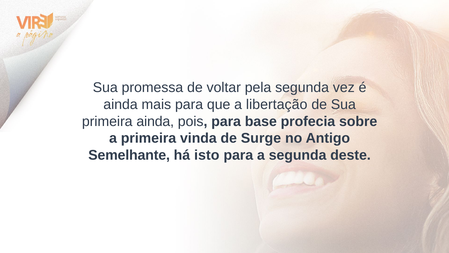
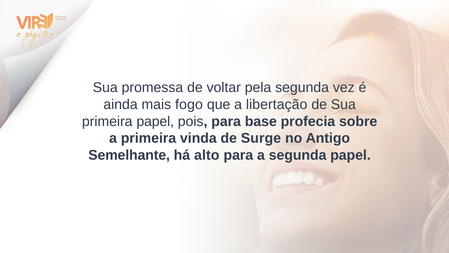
mais para: para -> fogo
primeira ainda: ainda -> papel
isto: isto -> alto
segunda deste: deste -> papel
